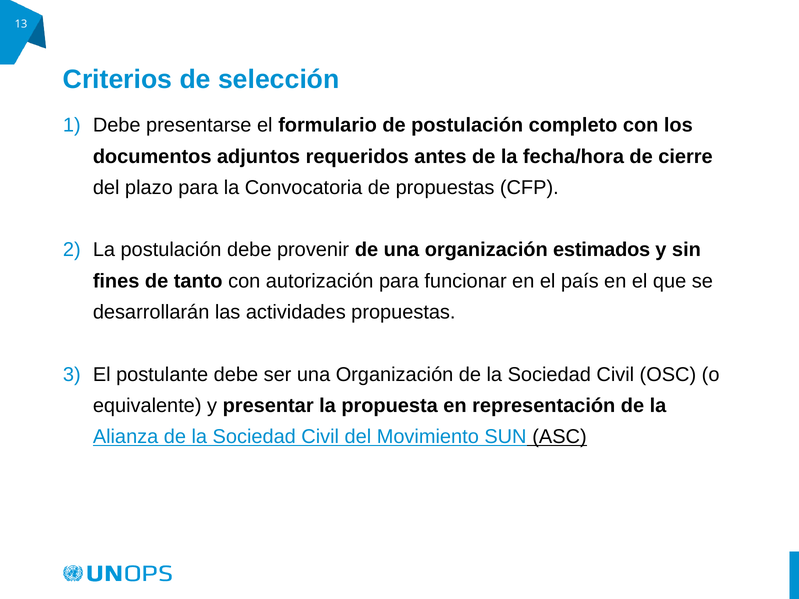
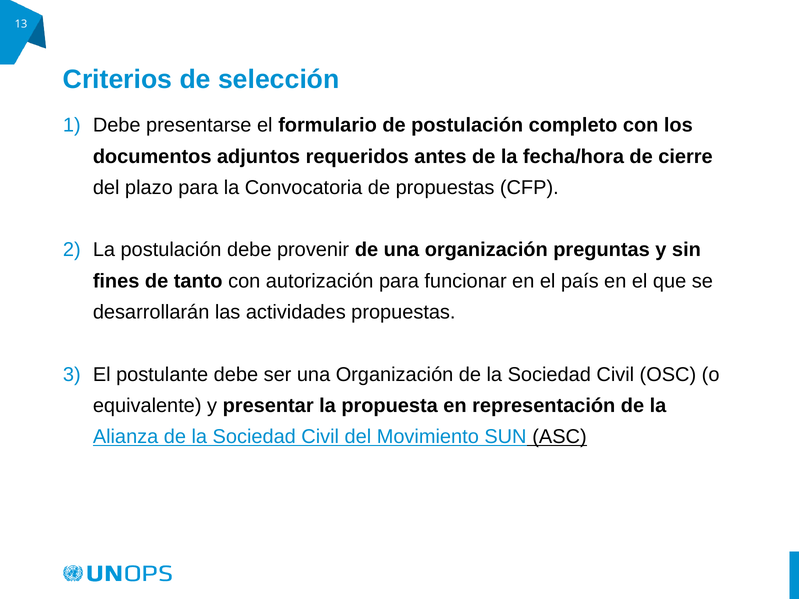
estimados: estimados -> preguntas
